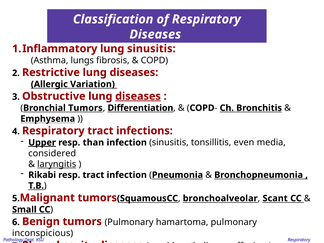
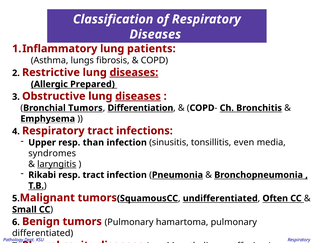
lung sinusitis: sinusitis -> patients
diseases at (134, 72) underline: none -> present
Variation: Variation -> Prepared
Upper underline: present -> none
considered: considered -> syndromes
bronchoalveolar: bronchoalveolar -> undifferentiated
Scant: Scant -> Often
inconspicious: inconspicious -> differentiated
